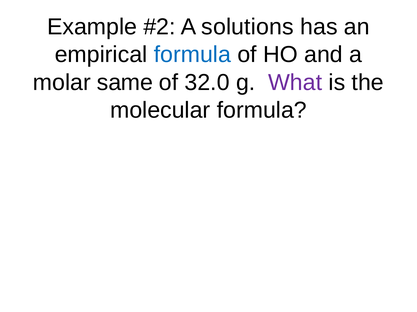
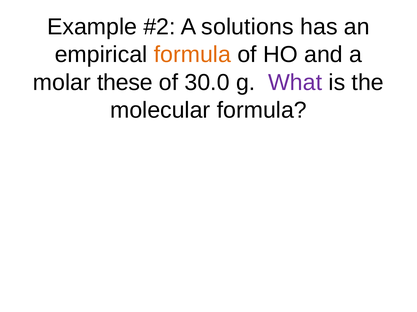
formula at (192, 55) colour: blue -> orange
same: same -> these
32.0: 32.0 -> 30.0
